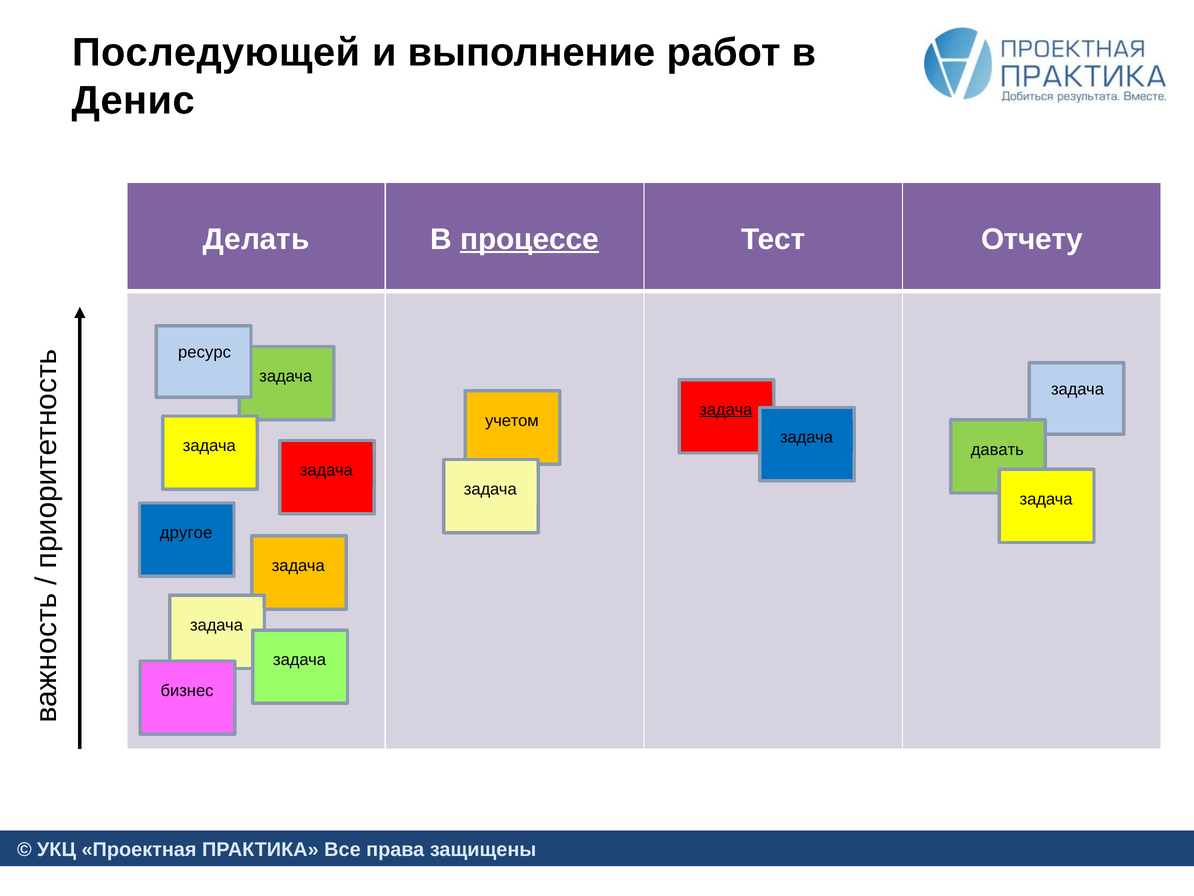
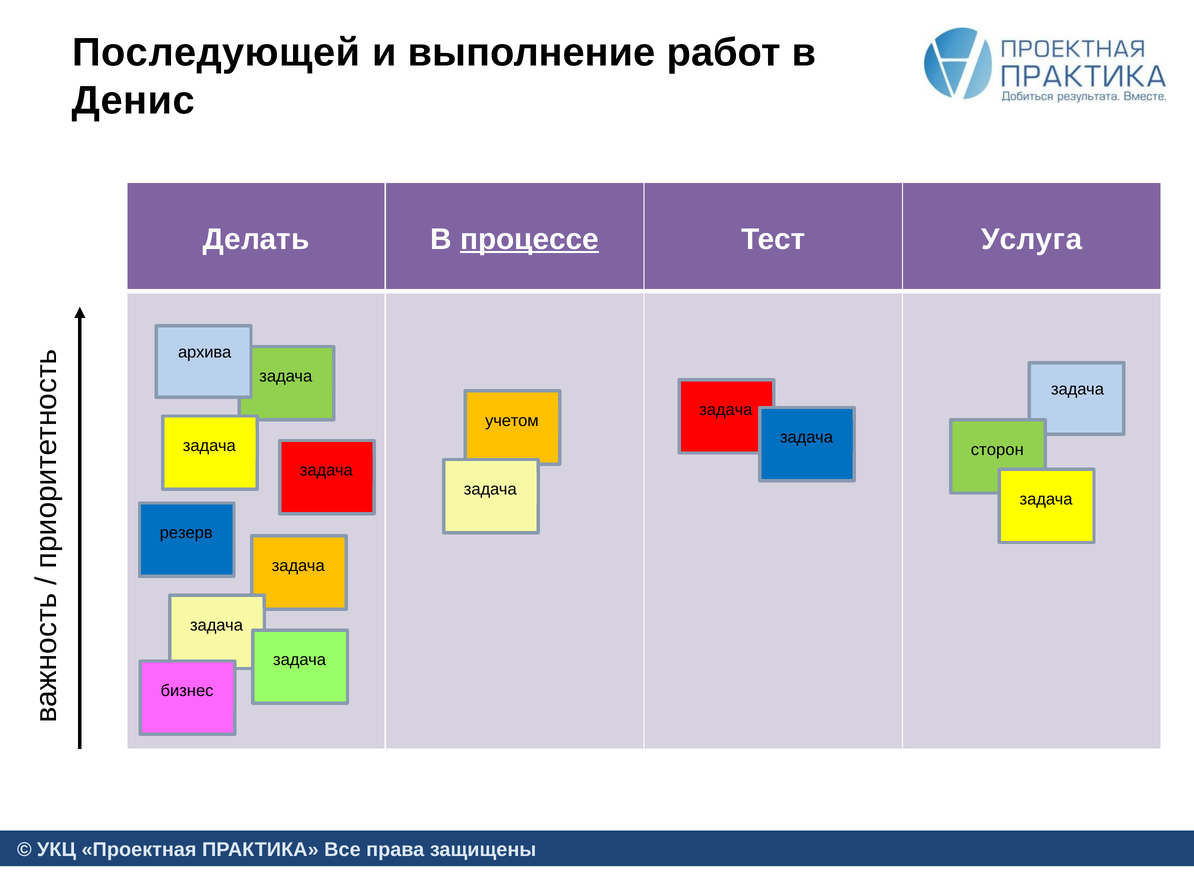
Отчету: Отчету -> Услуга
ресурс: ресурс -> архива
задача at (726, 409) underline: present -> none
давать: давать -> сторон
другое: другое -> резерв
